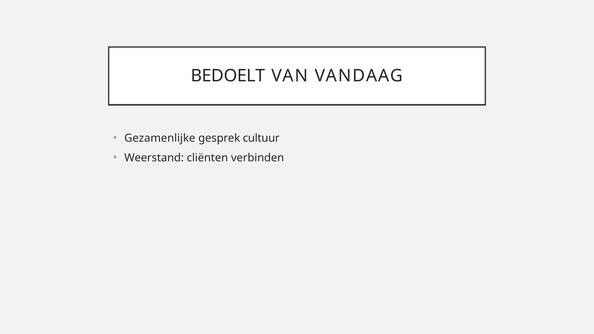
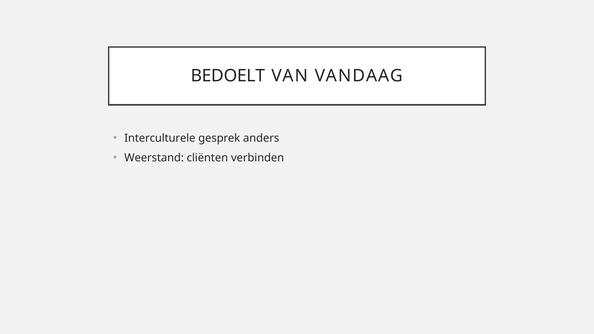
Gezamenlijke: Gezamenlijke -> Interculturele
cultuur: cultuur -> anders
